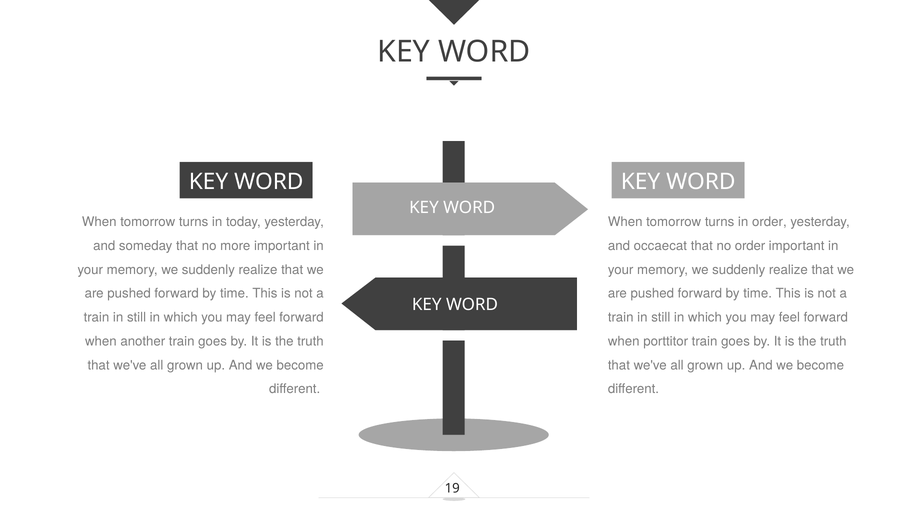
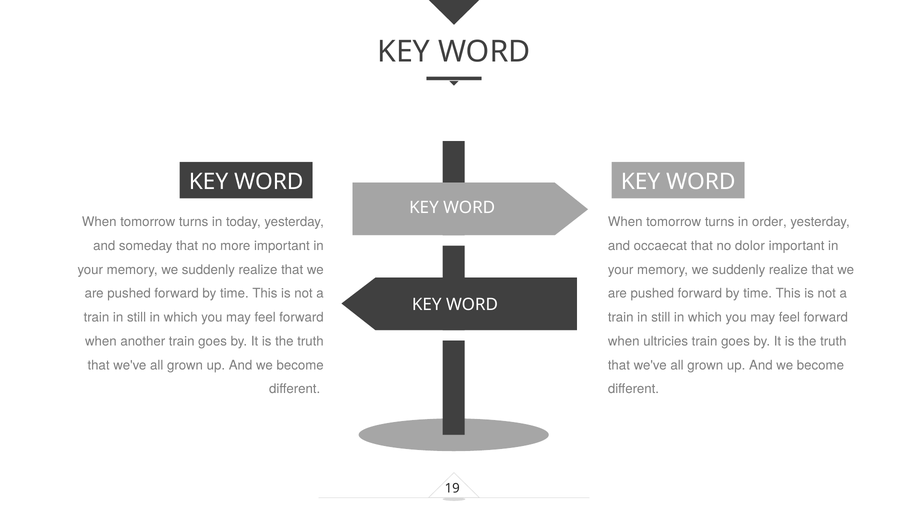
no order: order -> dolor
porttitor: porttitor -> ultricies
